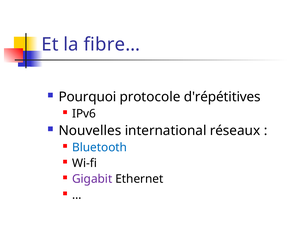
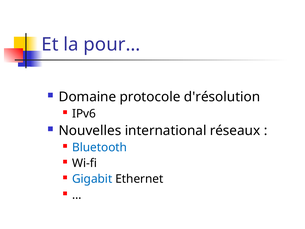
fibre…: fibre… -> pour…
Pourquoi: Pourquoi -> Domaine
d'répétitives: d'répétitives -> d'résolution
Gigabit colour: purple -> blue
